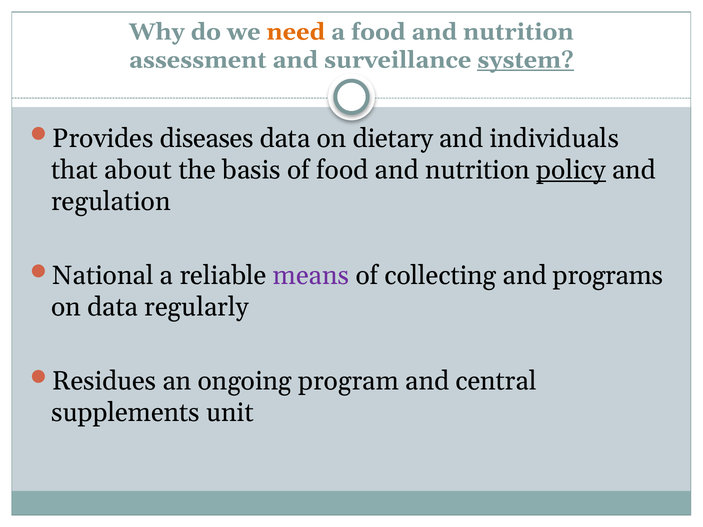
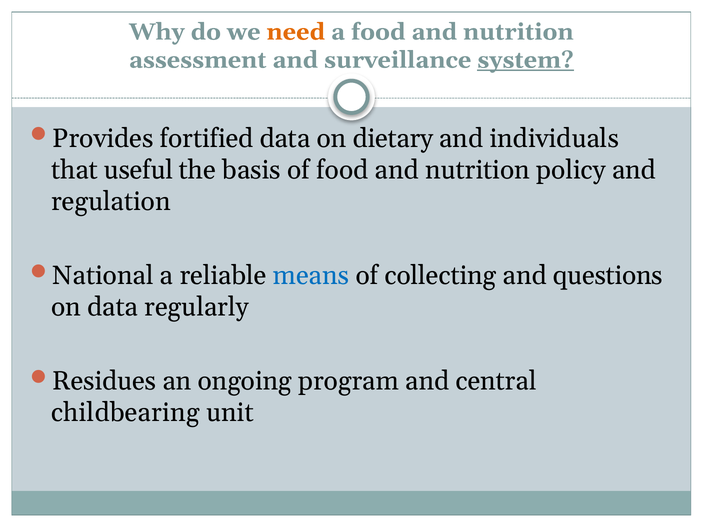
diseases: diseases -> fortified
about: about -> useful
policy underline: present -> none
means colour: purple -> blue
programs: programs -> questions
supplements: supplements -> childbearing
